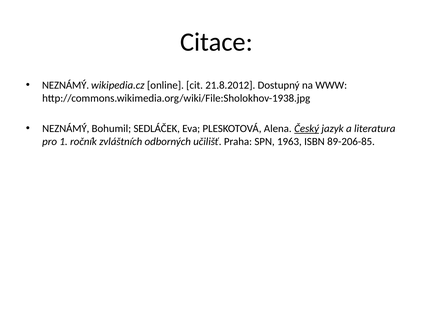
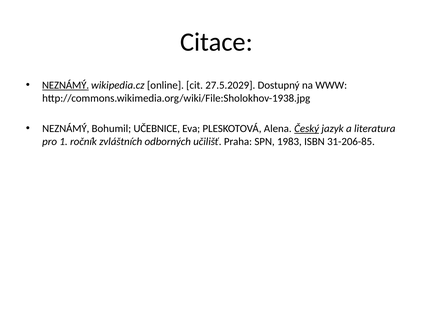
NEZNÁMÝ at (66, 85) underline: none -> present
21.8.2012: 21.8.2012 -> 27.5.2029
SEDLÁČEK: SEDLÁČEK -> UČEBNICE
1963: 1963 -> 1983
89-206-85: 89-206-85 -> 31-206-85
